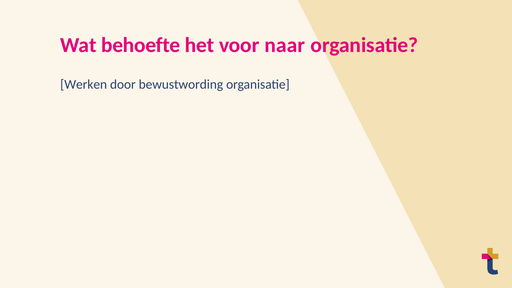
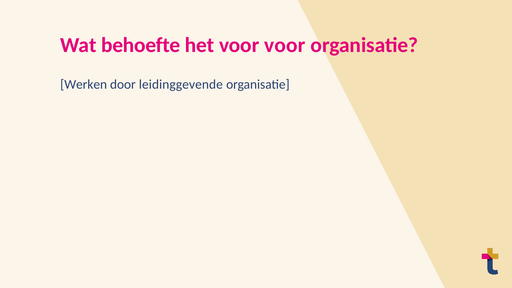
voor naar: naar -> voor
bewustwording: bewustwording -> leidinggevende
